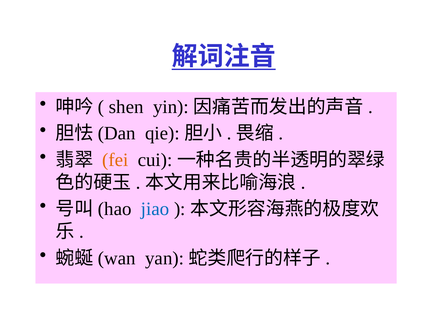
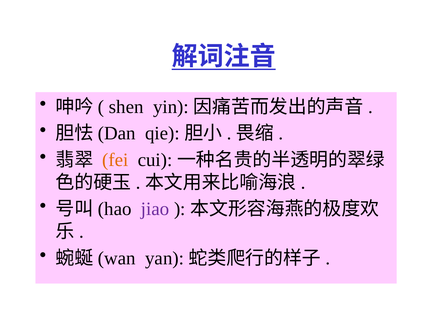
jiao colour: blue -> purple
